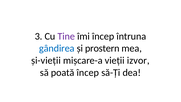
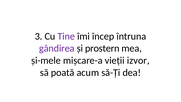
gândirea colour: blue -> purple
și-vieții: și-vieții -> și-mele
poată încep: încep -> acum
